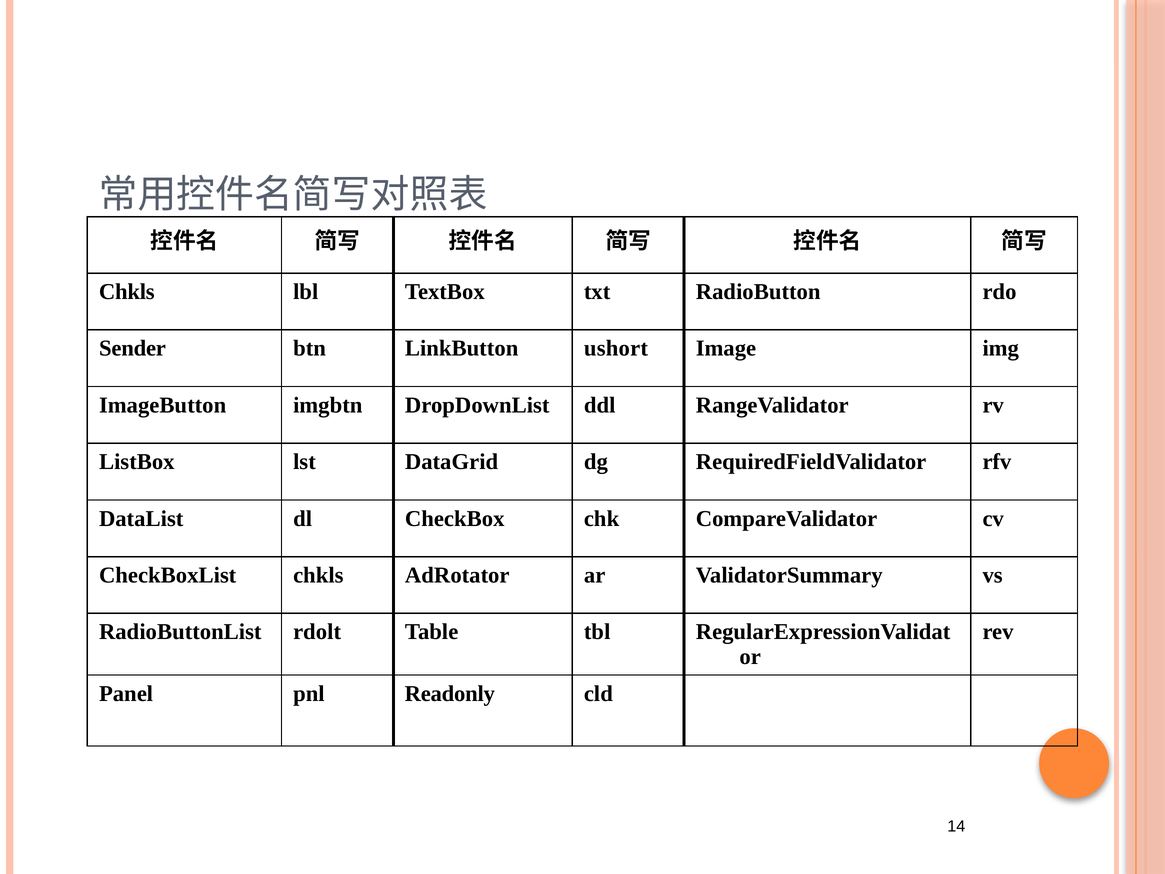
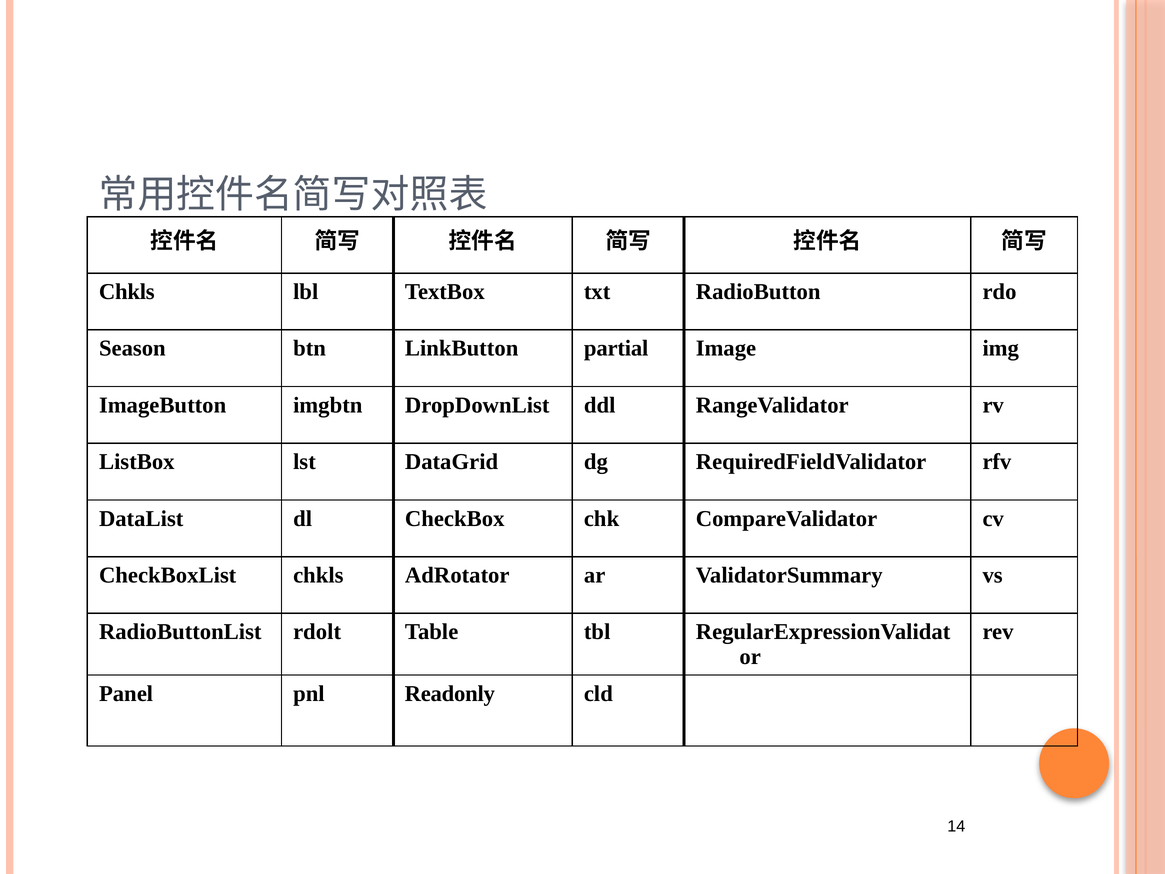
Sender: Sender -> Season
ushort: ushort -> partial
